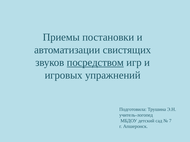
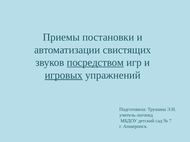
игровых underline: none -> present
